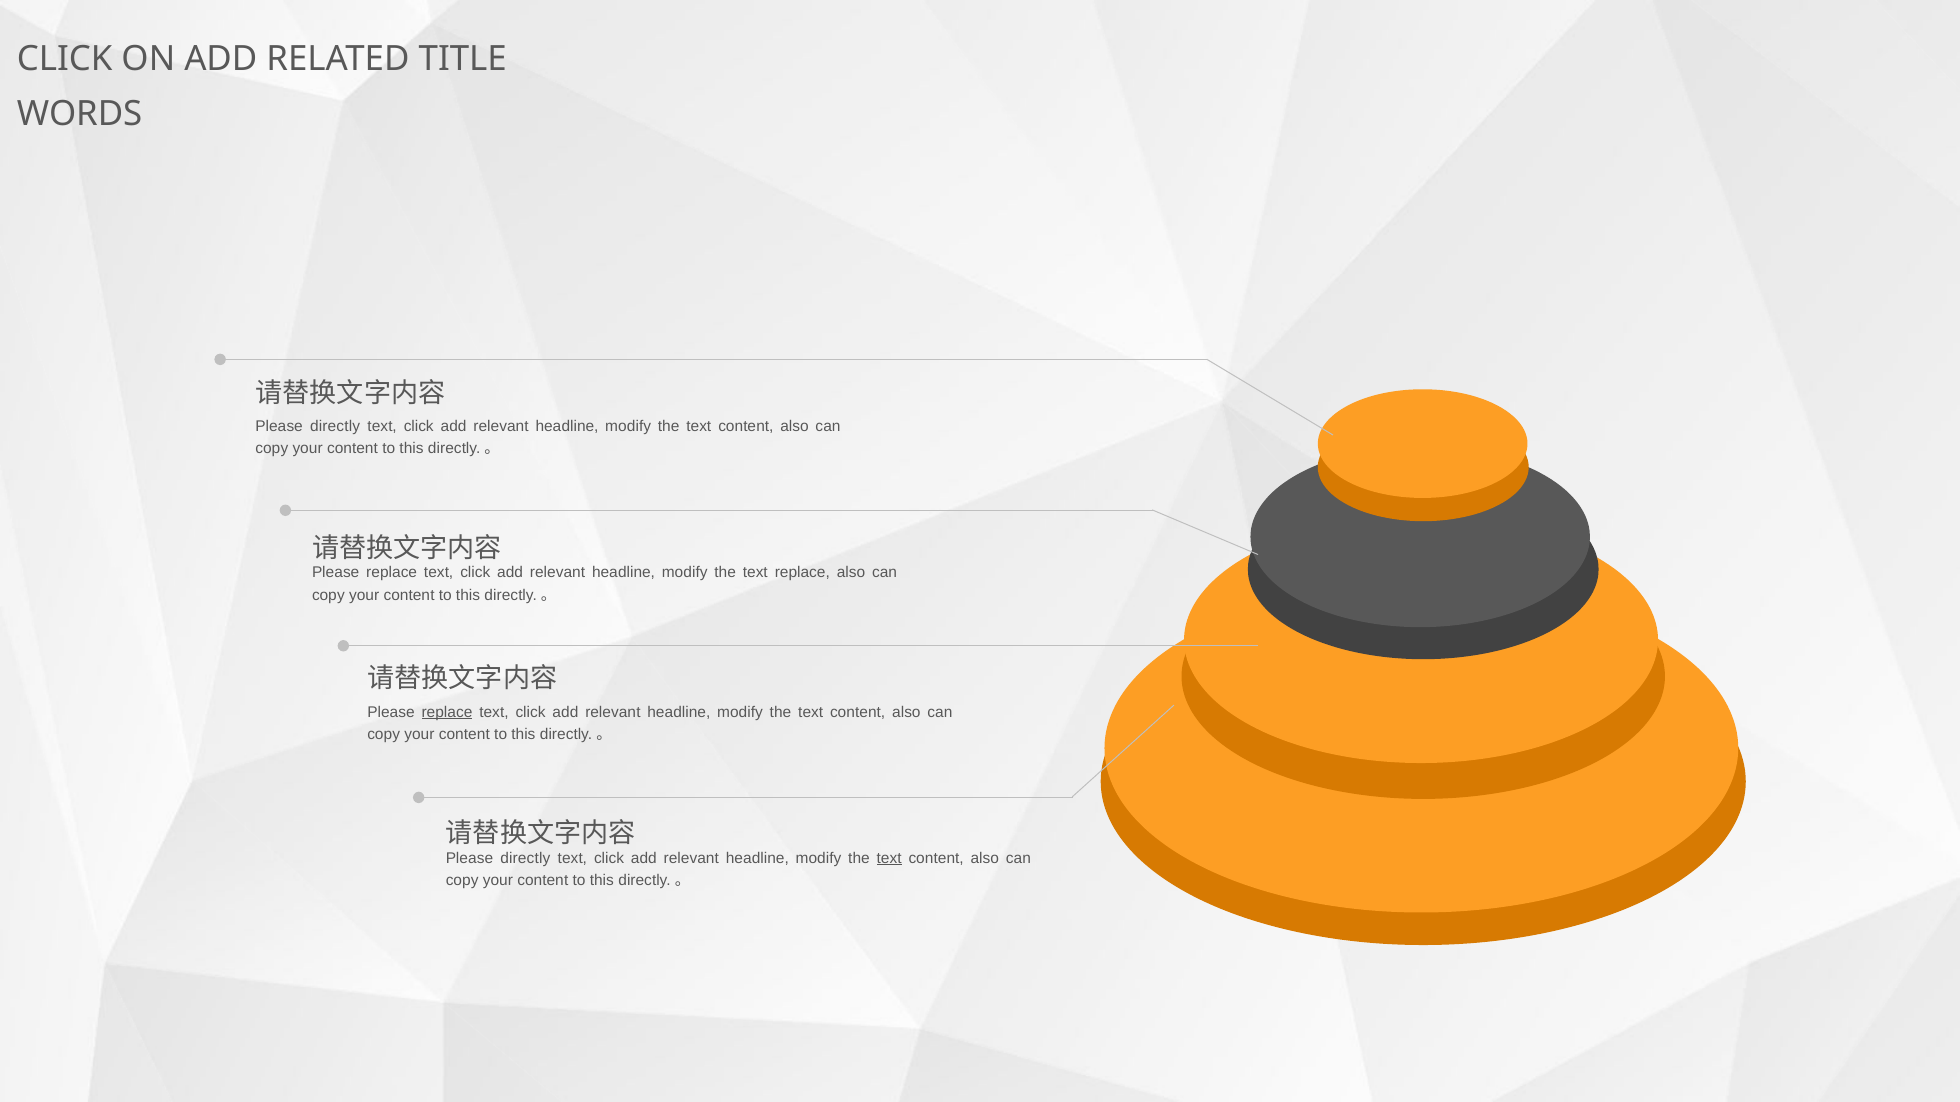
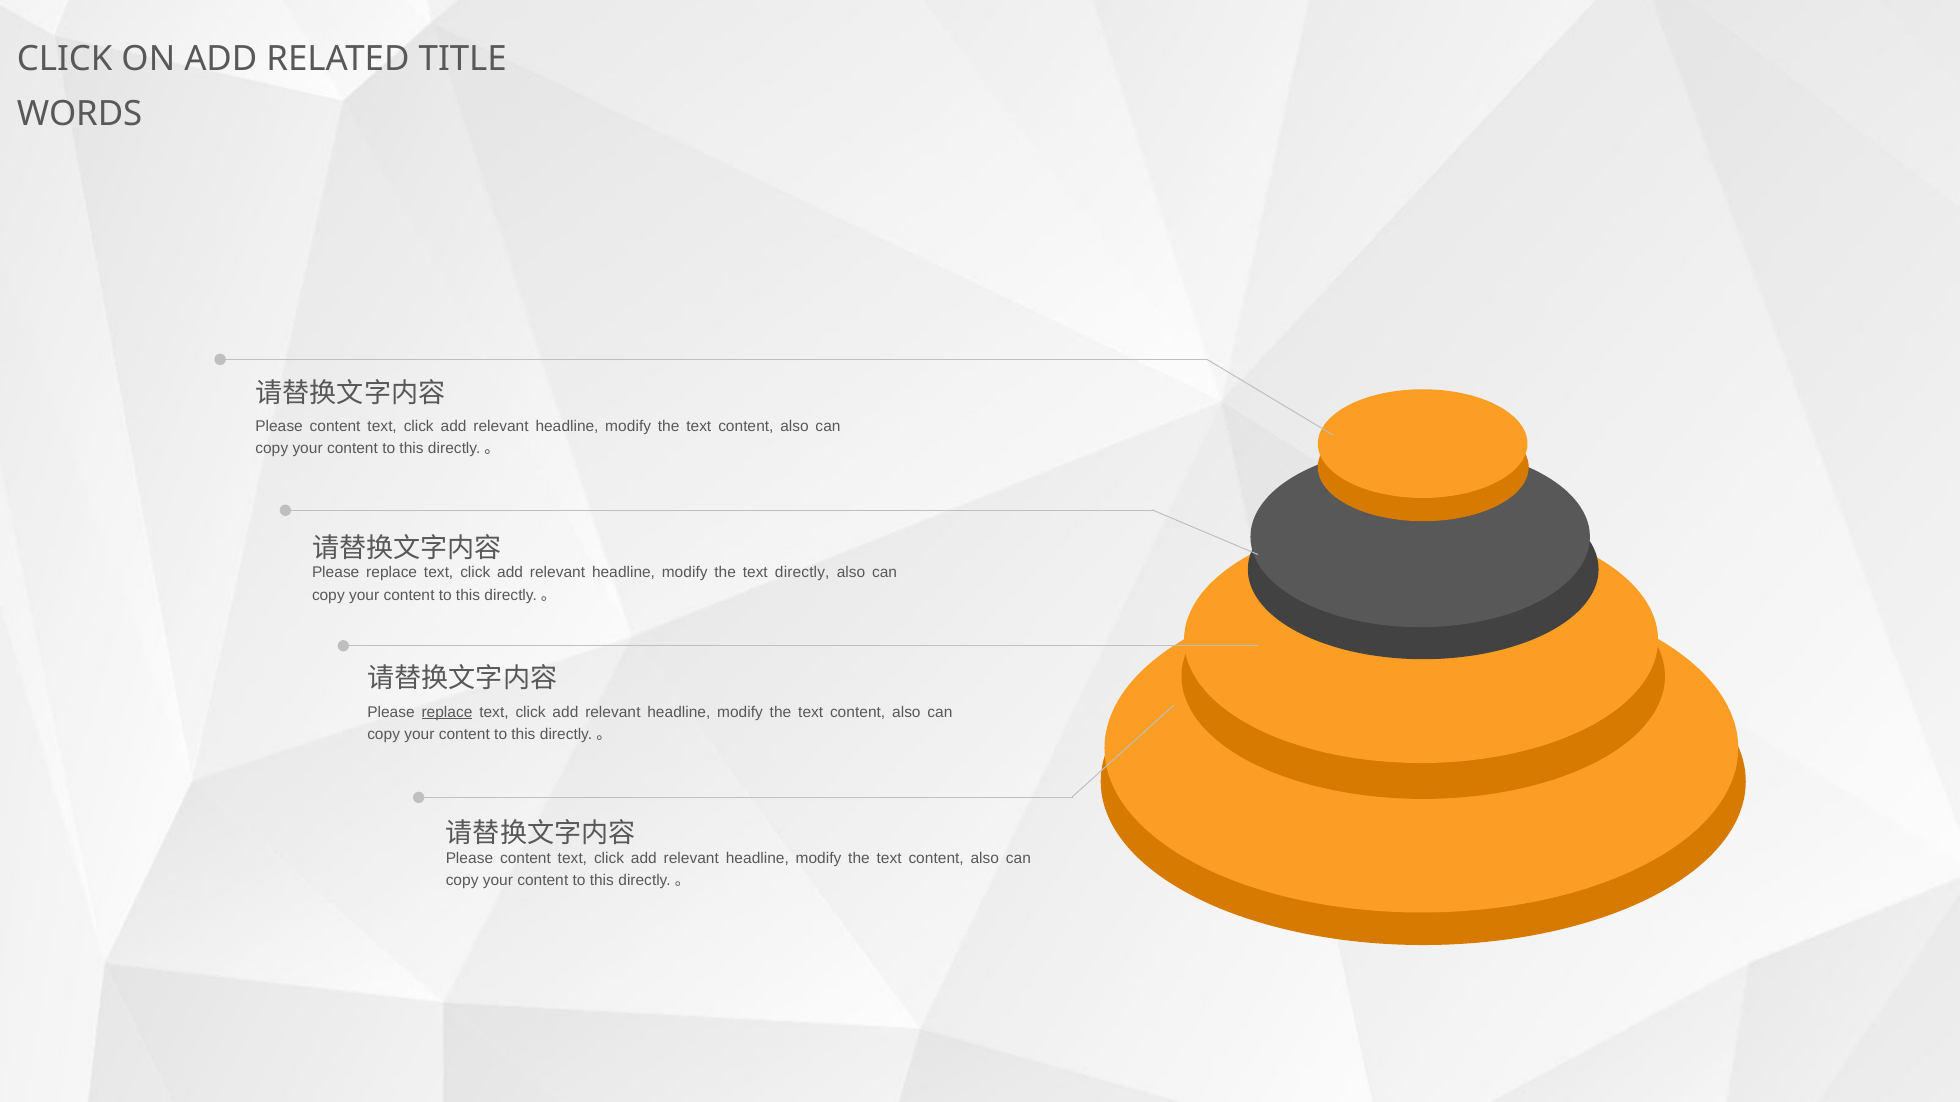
directly at (335, 427): directly -> content
text replace: replace -> directly
directly at (525, 858): directly -> content
text at (889, 858) underline: present -> none
